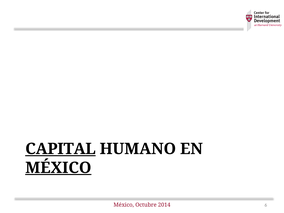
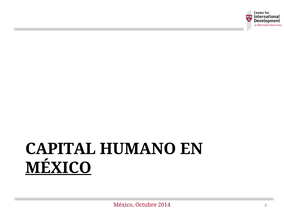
CAPITAL underline: present -> none
